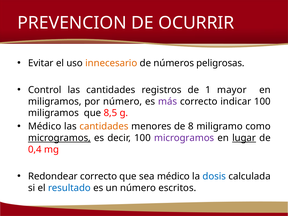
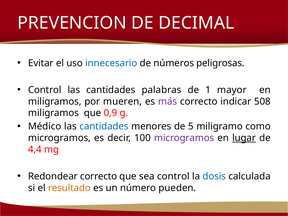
OCURRIR: OCURRIR -> DECIMAL
innecesario colour: orange -> blue
registros: registros -> palabras
por número: número -> mueren
indicar 100: 100 -> 508
8,5: 8,5 -> 0,9
cantidades at (104, 126) colour: orange -> blue
8: 8 -> 5
microgramos at (59, 138) underline: present -> none
0,4: 0,4 -> 4,4
sea médico: médico -> control
resultado colour: blue -> orange
escritos: escritos -> pueden
